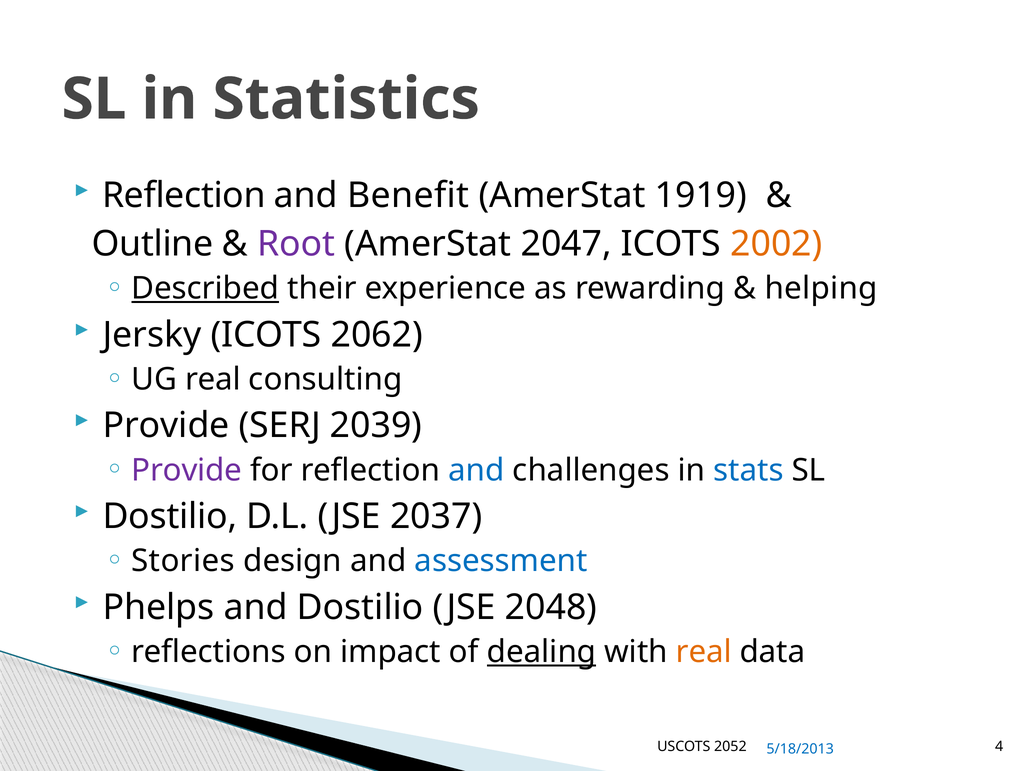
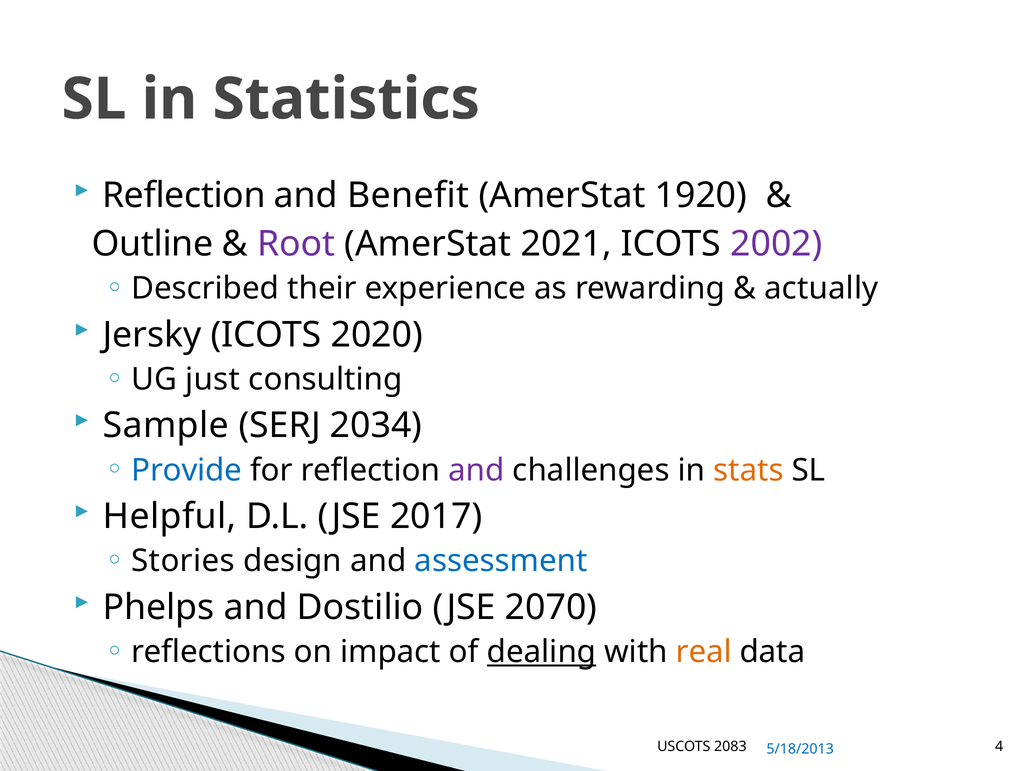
1919: 1919 -> 1920
2047: 2047 -> 2021
2002 colour: orange -> purple
Described underline: present -> none
helping: helping -> actually
2062: 2062 -> 2020
UG real: real -> just
Provide at (166, 426): Provide -> Sample
2039: 2039 -> 2034
Provide at (187, 470) colour: purple -> blue
and at (476, 470) colour: blue -> purple
stats colour: blue -> orange
Dostilio at (170, 517): Dostilio -> Helpful
2037: 2037 -> 2017
2048: 2048 -> 2070
2052: 2052 -> 2083
